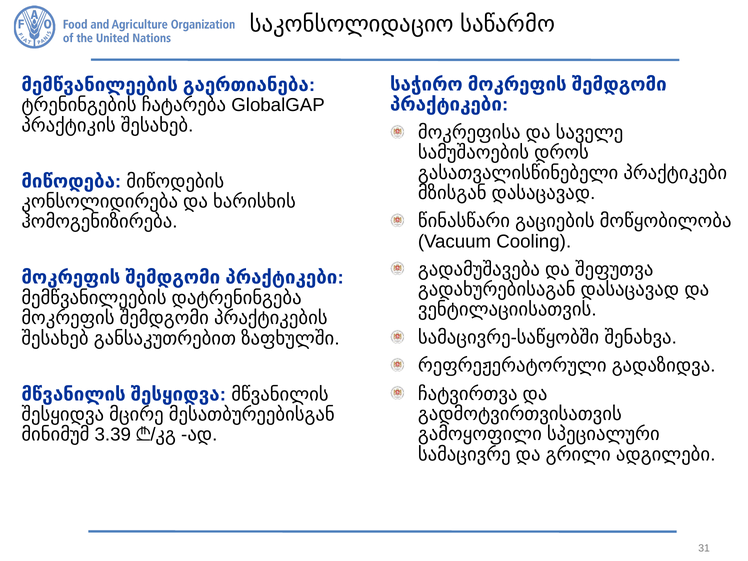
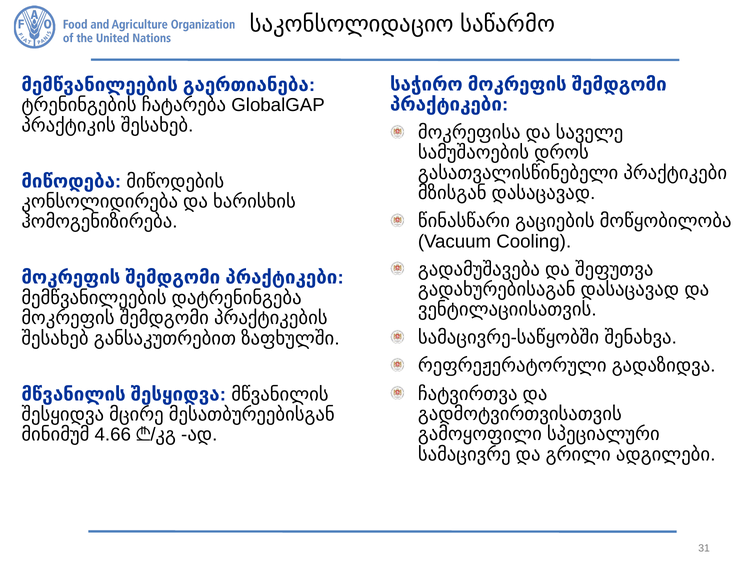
3.39: 3.39 -> 4.66
